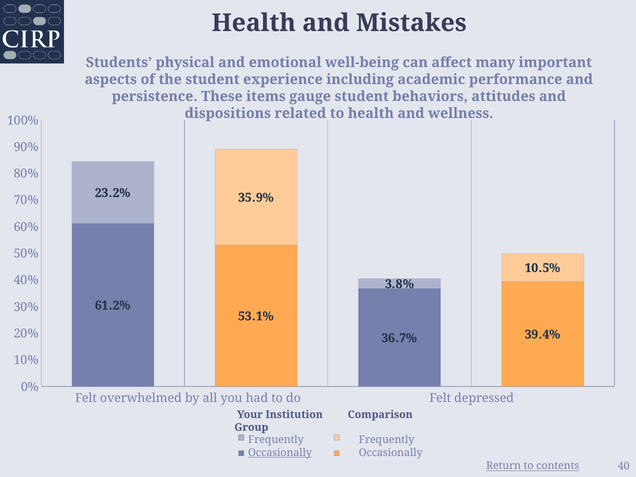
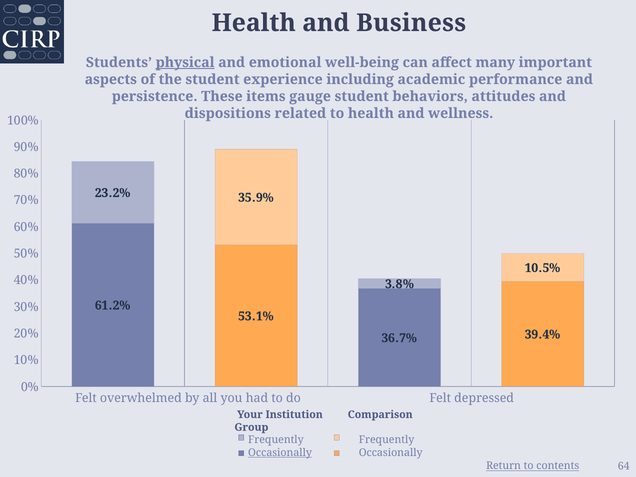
Mistakes: Mistakes -> Business
physical underline: none -> present
40: 40 -> 64
